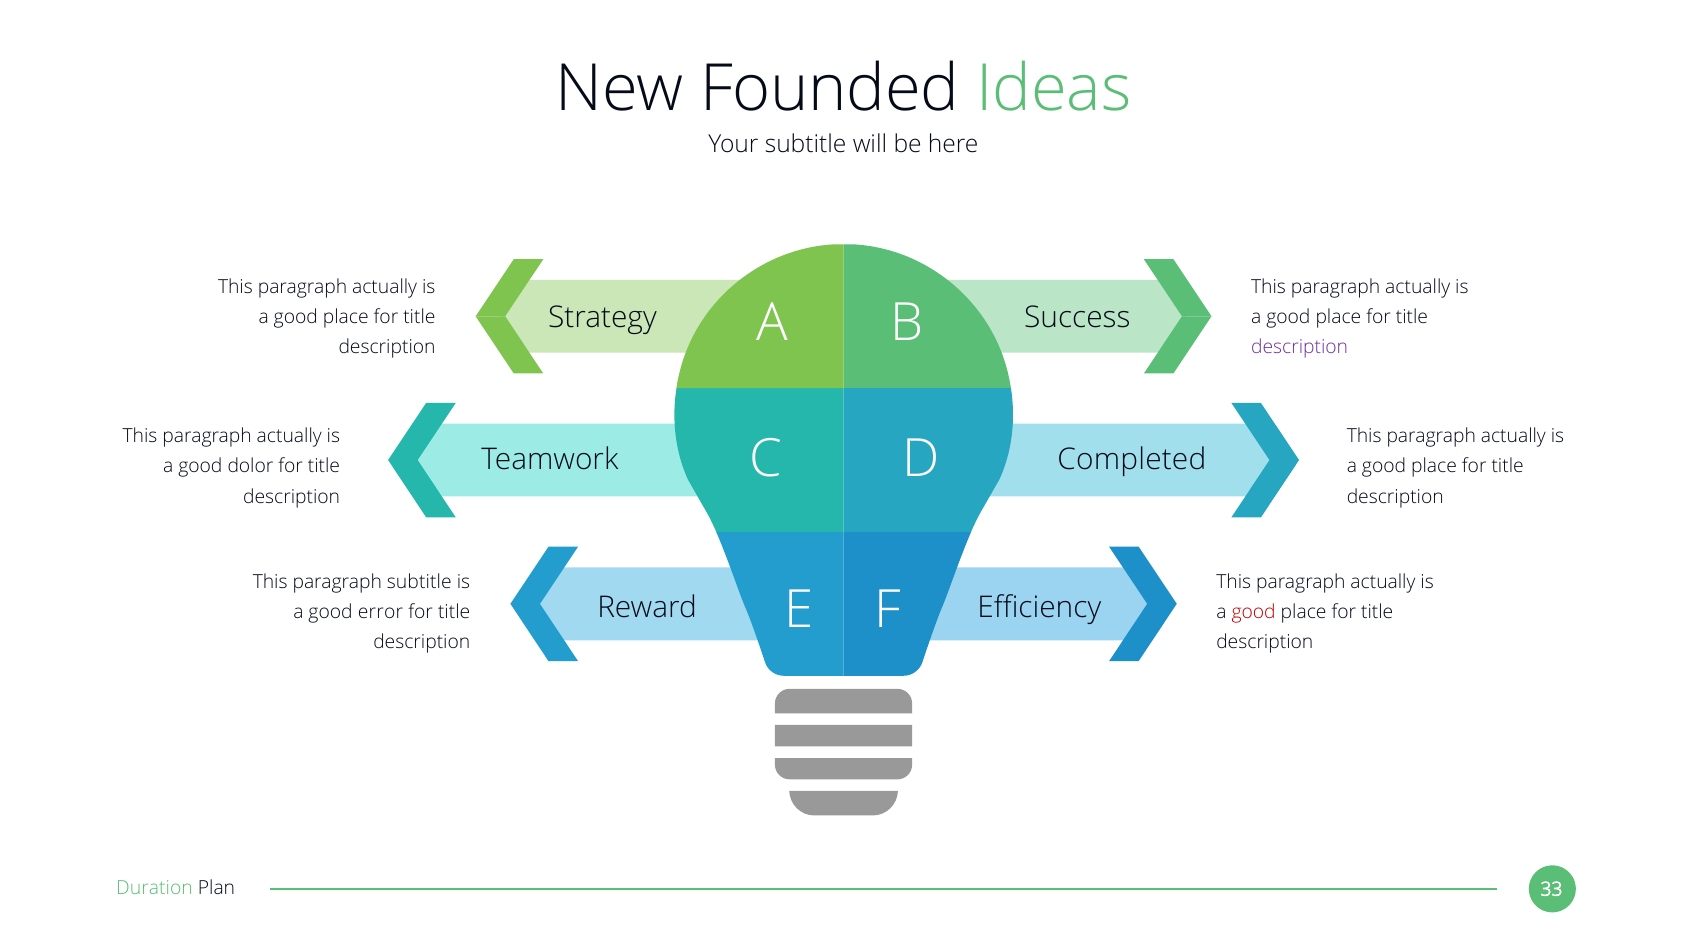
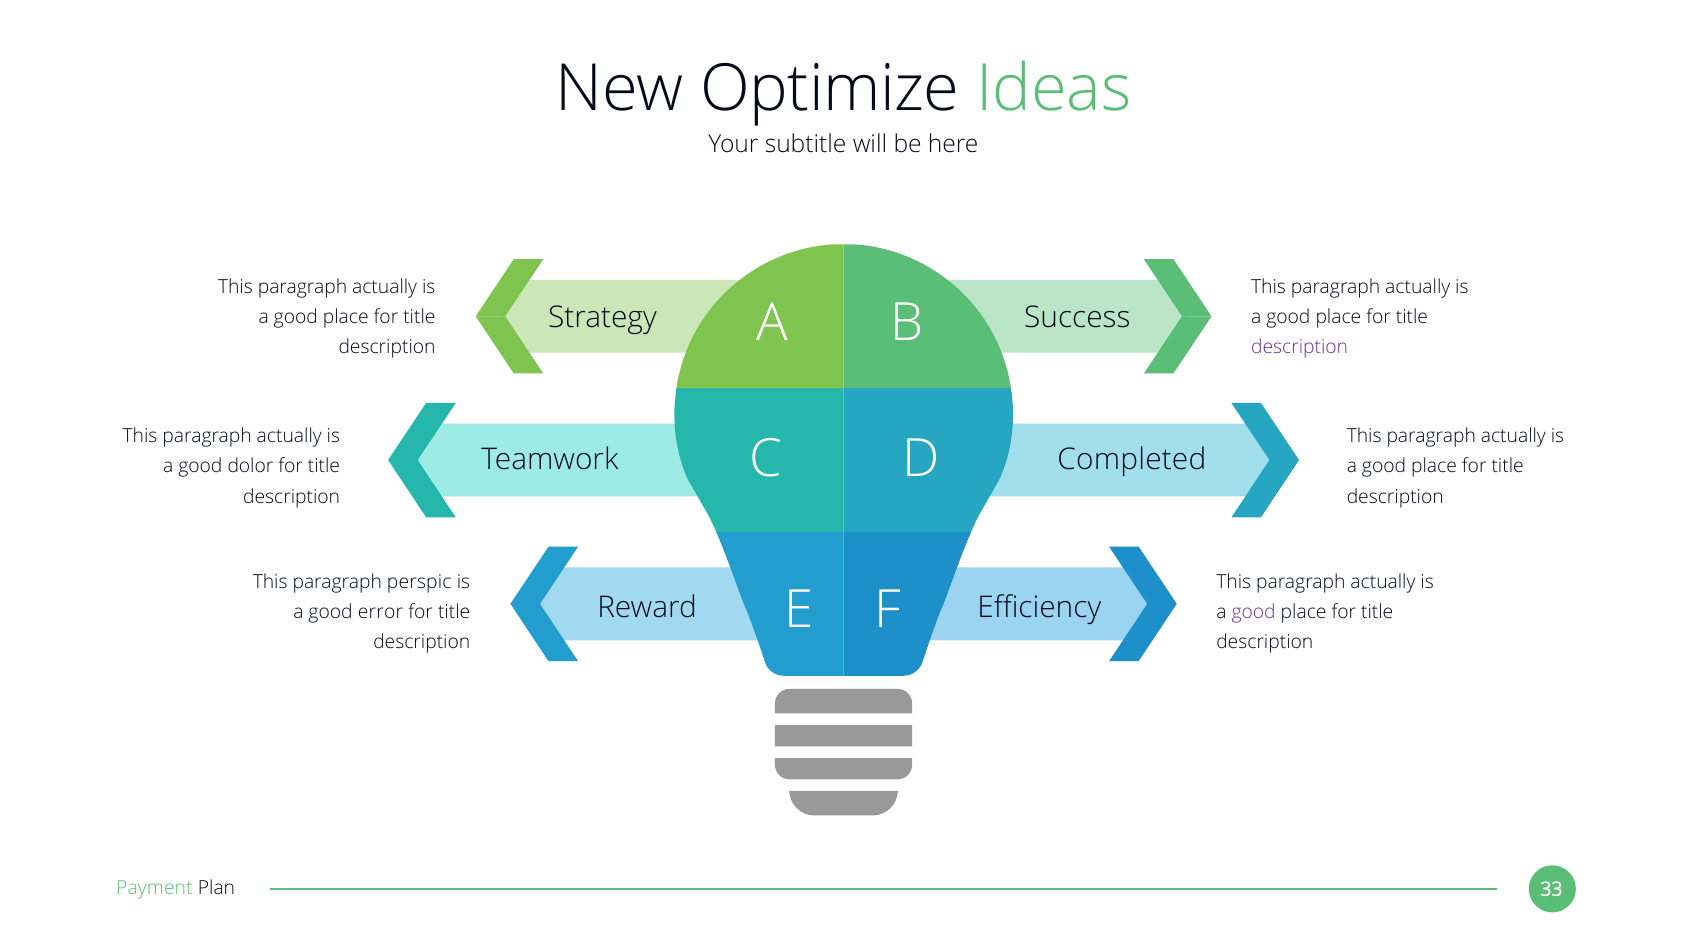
Founded: Founded -> Optimize
paragraph subtitle: subtitle -> perspic
good at (1254, 612) colour: red -> purple
Duration: Duration -> Payment
